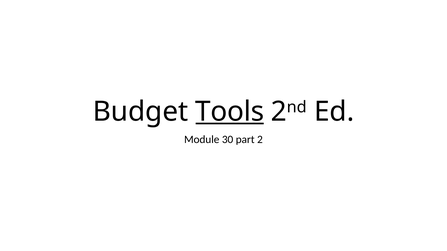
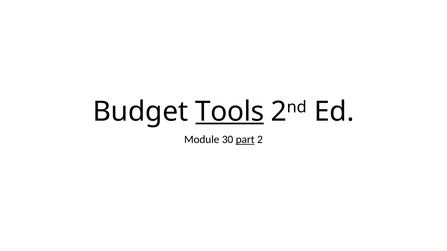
part underline: none -> present
